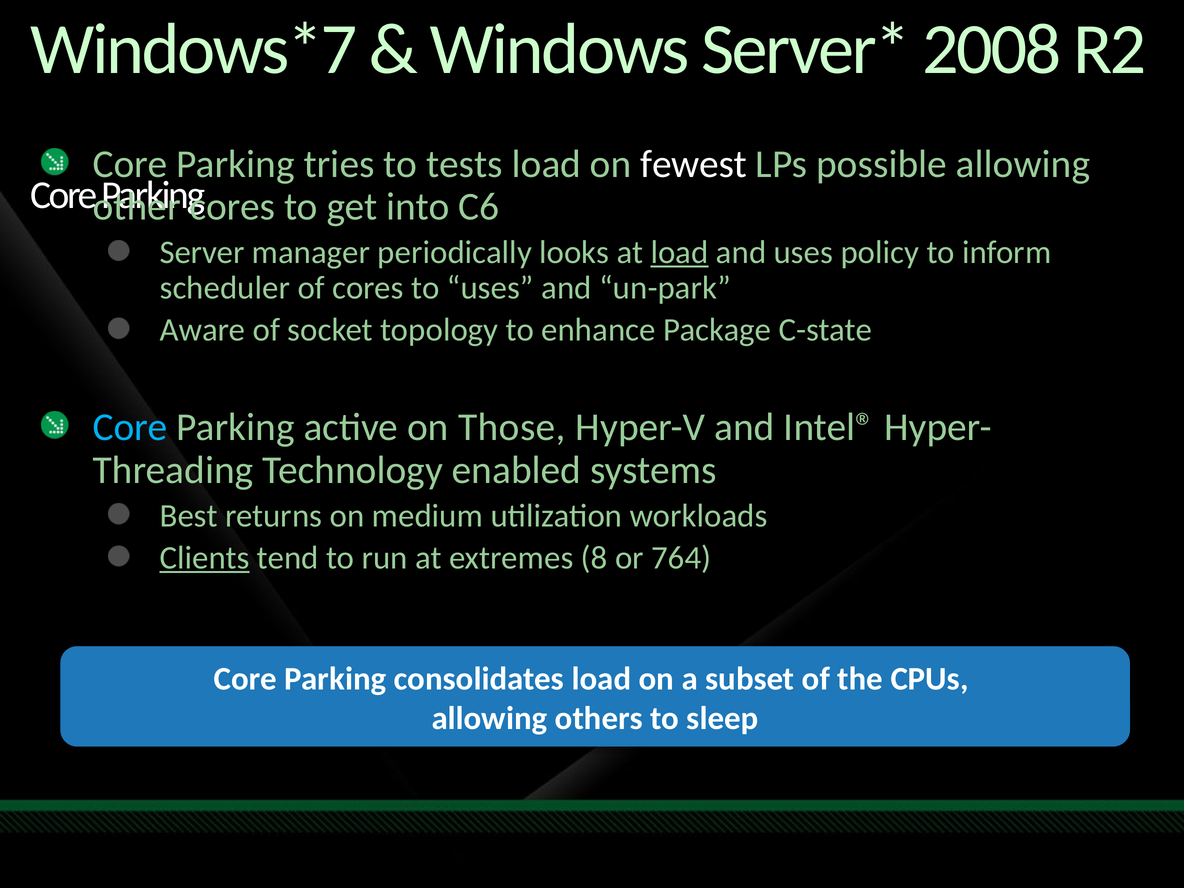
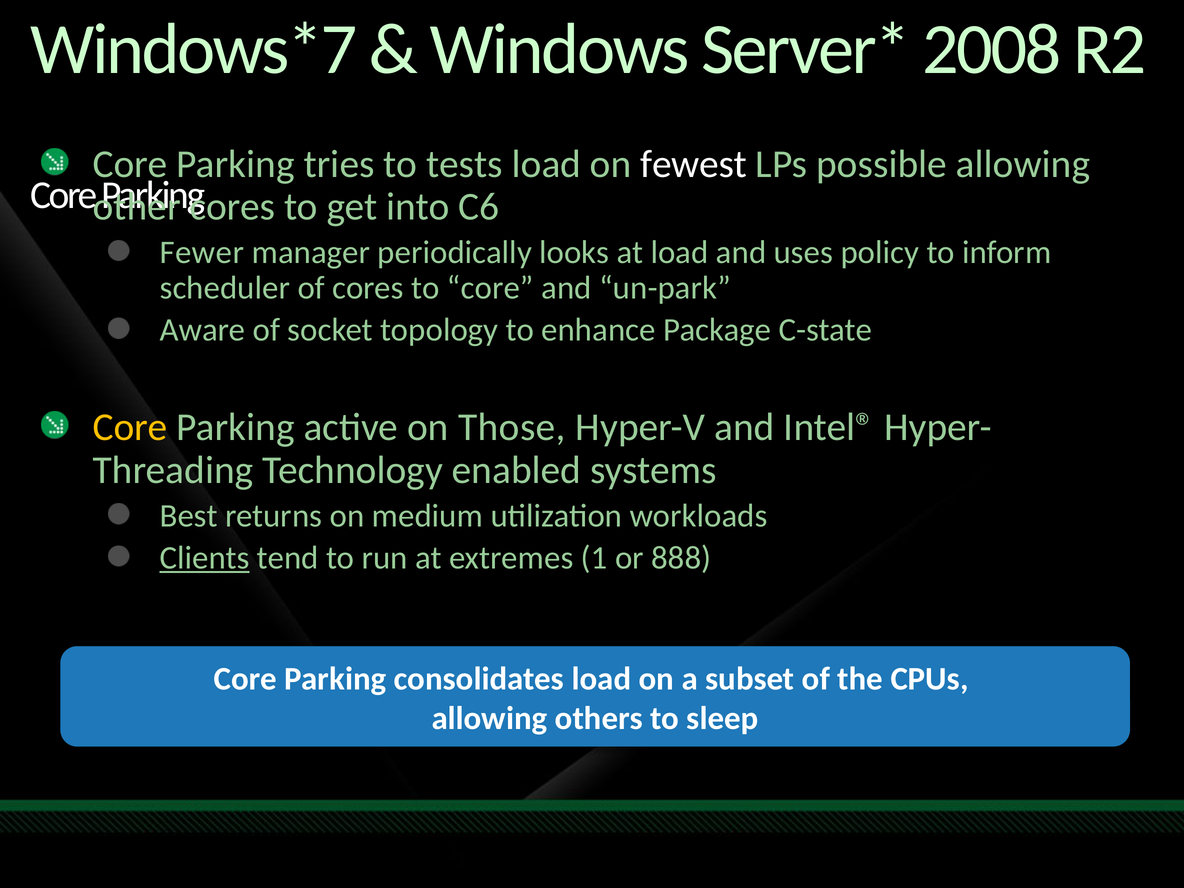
Server: Server -> Fewer
load at (679, 252) underline: present -> none
to uses: uses -> core
Core at (130, 427) colour: light blue -> yellow
8: 8 -> 1
764: 764 -> 888
